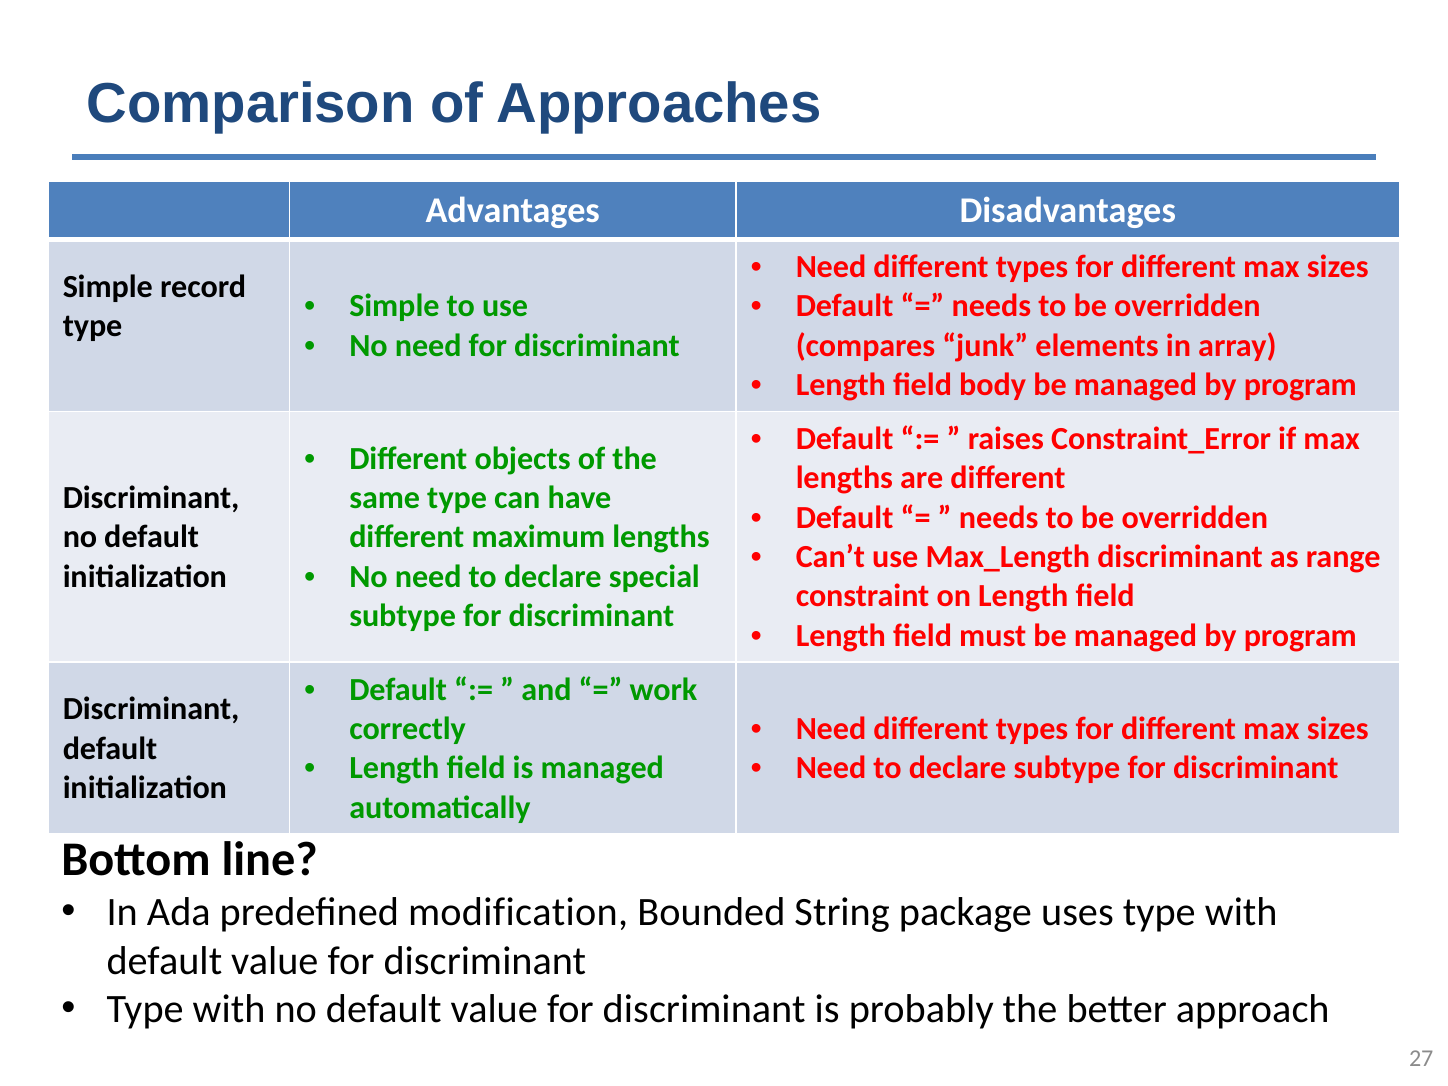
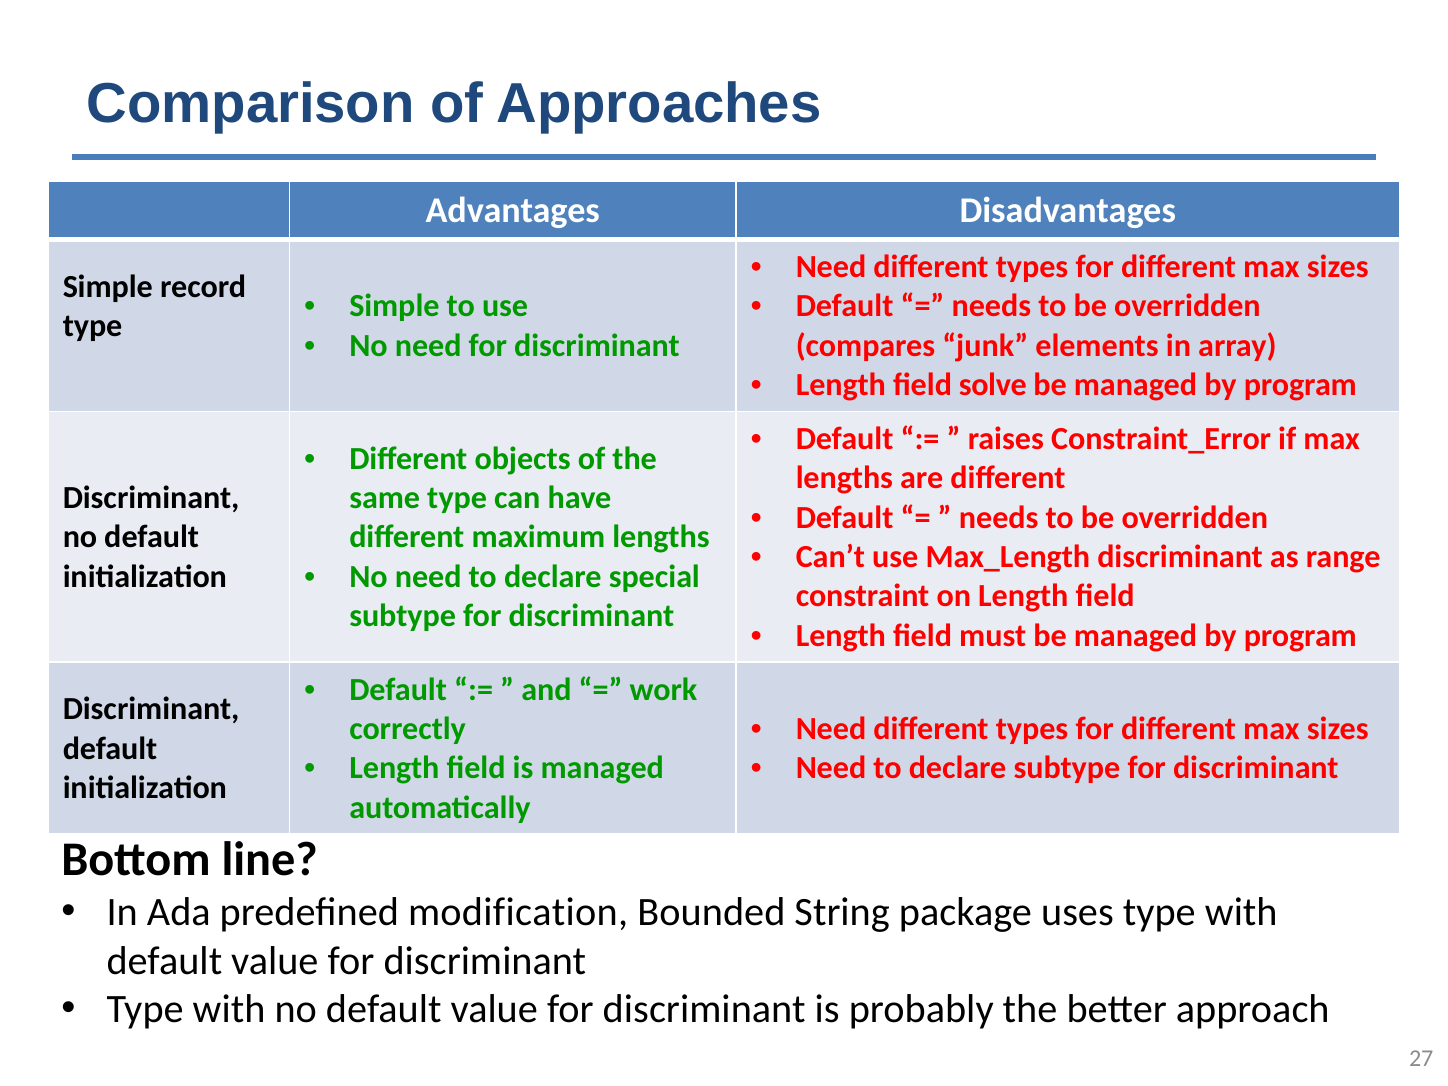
body: body -> solve
